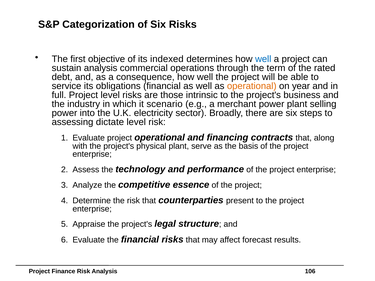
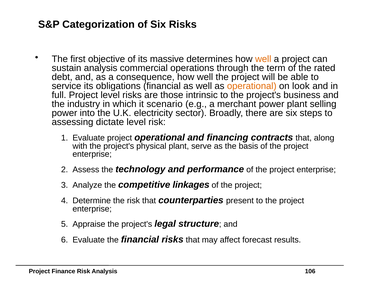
indexed: indexed -> massive
well at (263, 59) colour: blue -> orange
year: year -> look
essence: essence -> linkages
